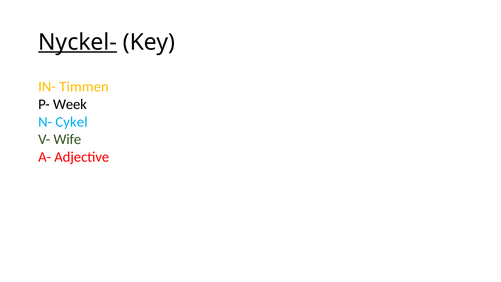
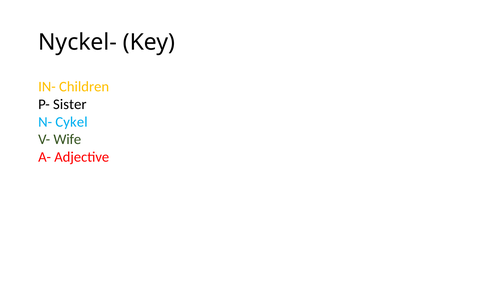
Nyckel- underline: present -> none
Timmen: Timmen -> Children
Week: Week -> Sister
